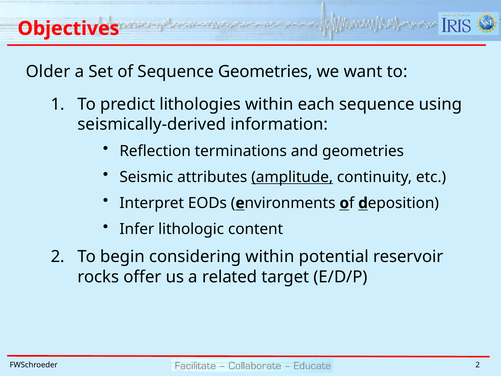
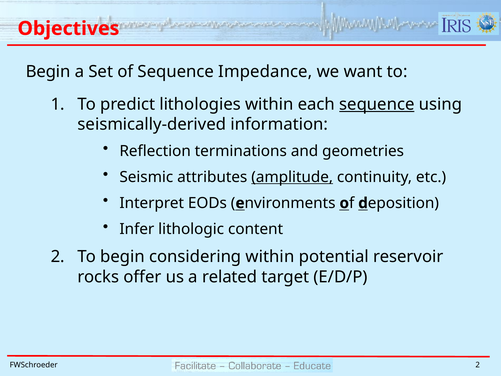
Older at (48, 72): Older -> Begin
Sequence Geometries: Geometries -> Impedance
sequence at (377, 104) underline: none -> present
